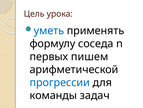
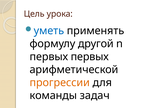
соседа: соседа -> другой
первых пишем: пишем -> первых
прогрессии colour: blue -> orange
